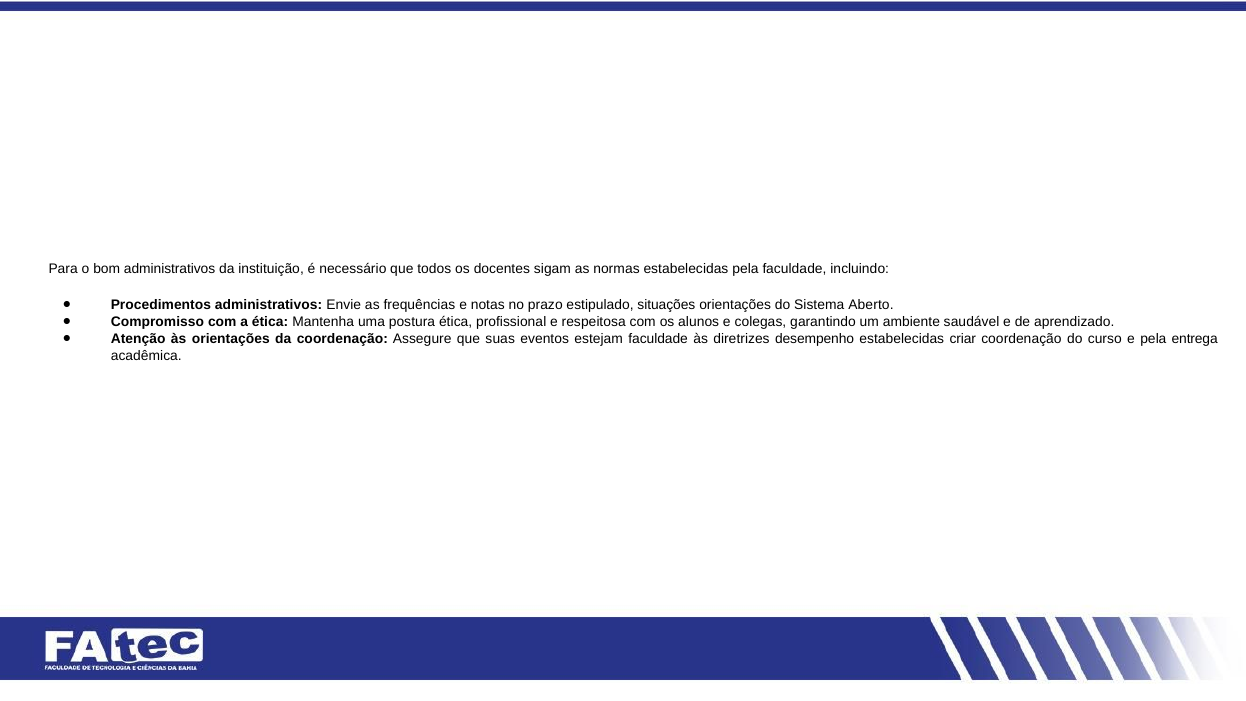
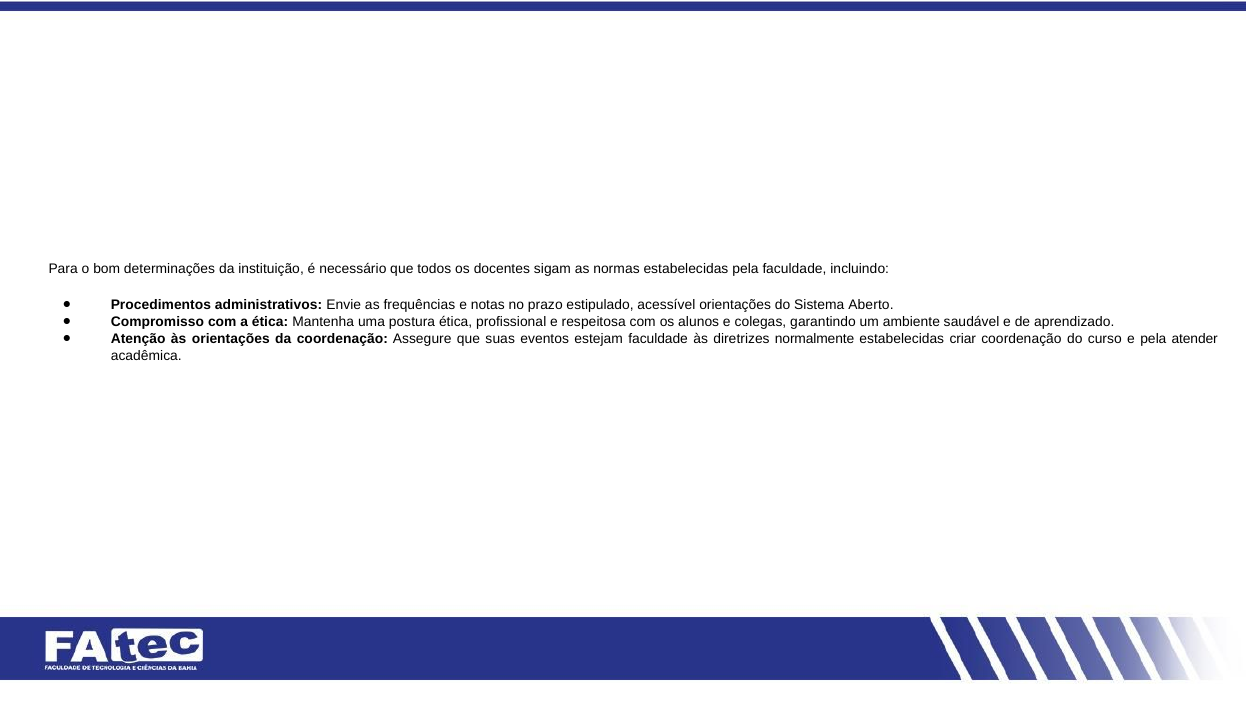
bom administrativos: administrativos -> determinações
situações: situações -> acessível
desempenho: desempenho -> normalmente
entrega: entrega -> atender
